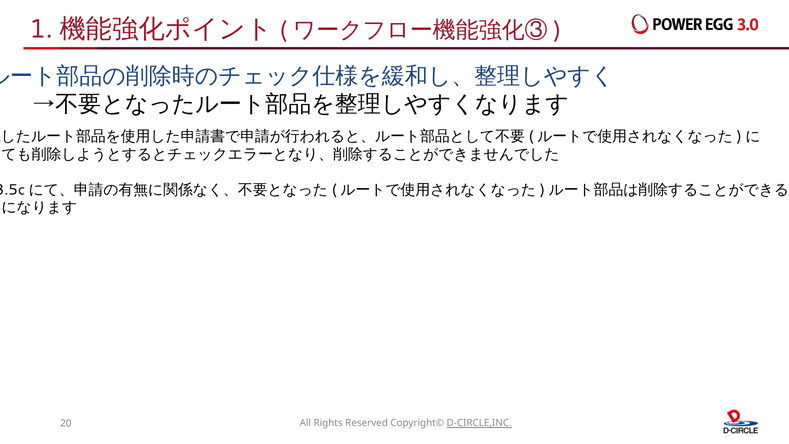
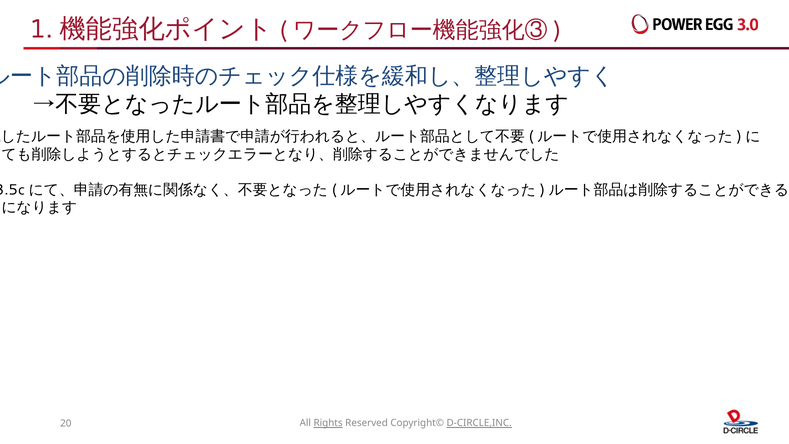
Rights underline: none -> present
